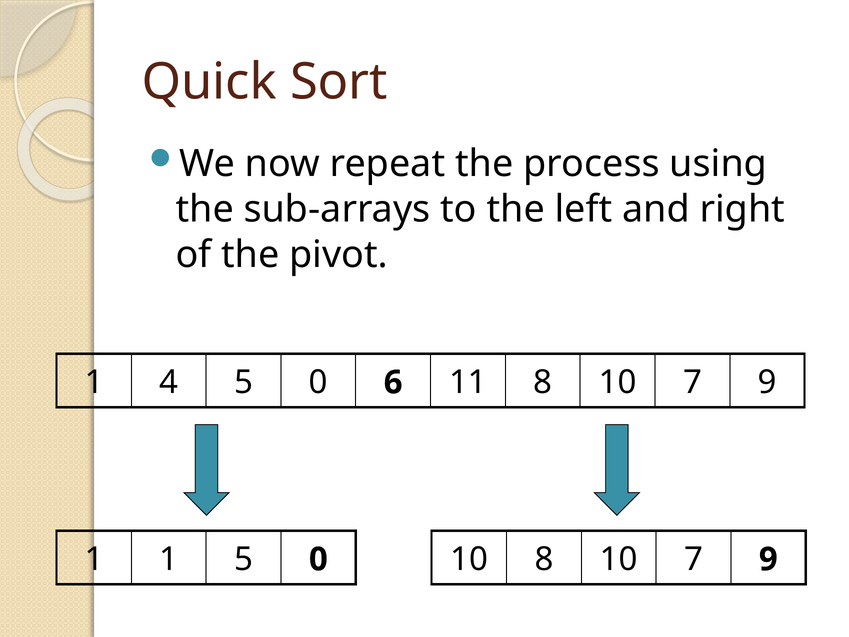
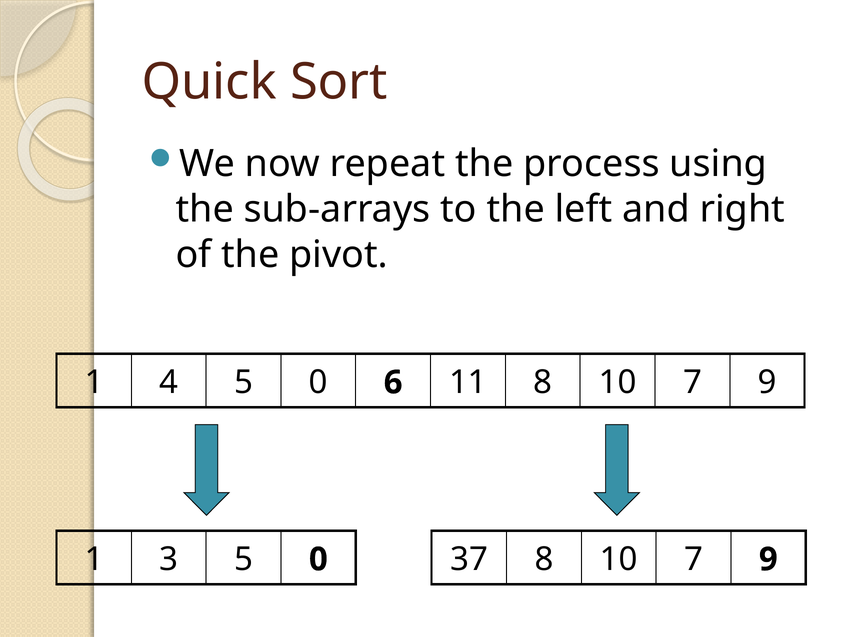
1 1: 1 -> 3
0 10: 10 -> 37
